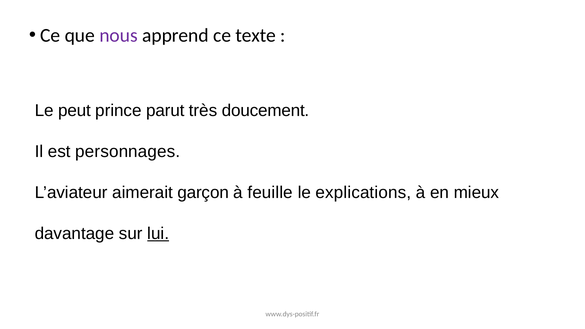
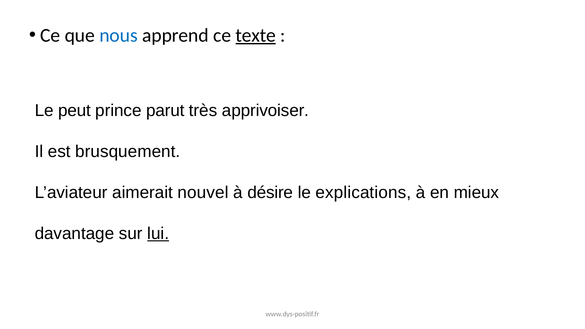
nous colour: purple -> blue
texte underline: none -> present
doucement: doucement -> apprivoiser
personnages: personnages -> brusquement
garçon: garçon -> nouvel
feuille: feuille -> désire
